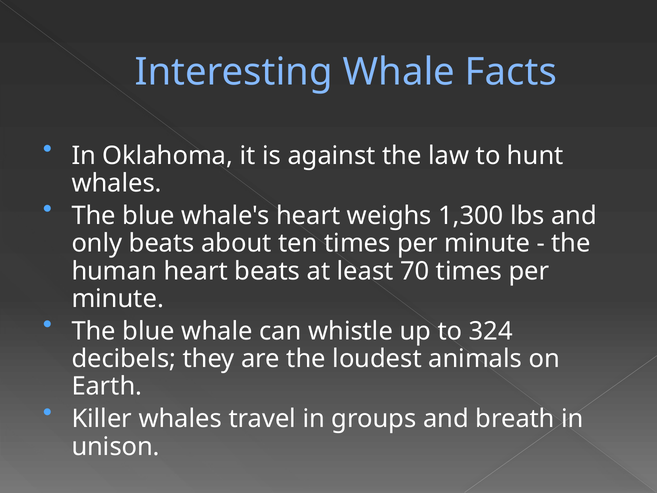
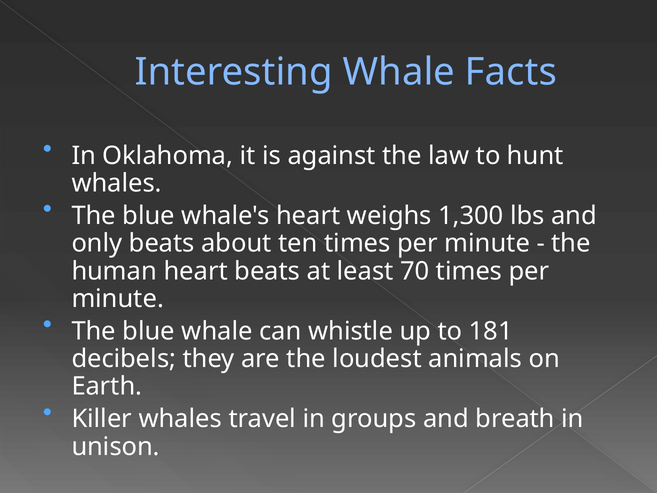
324: 324 -> 181
